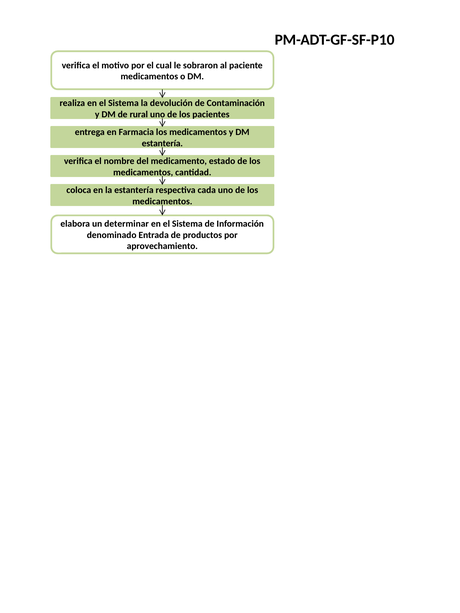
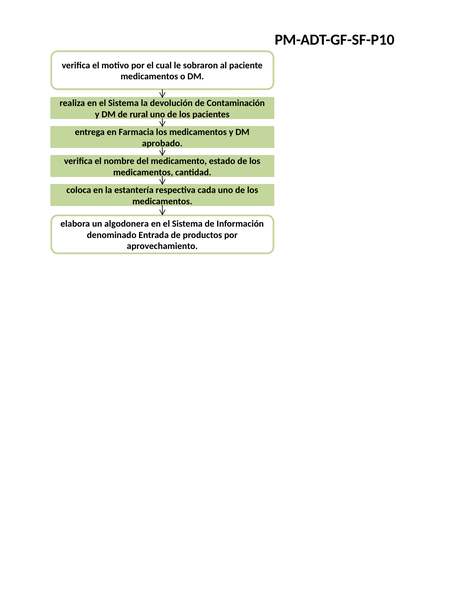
estantería at (162, 143): estantería -> aprobado
determinar: determinar -> algodonera
